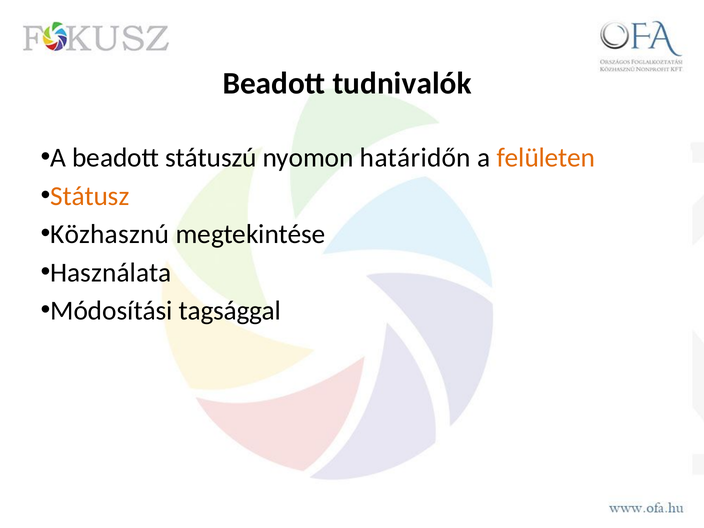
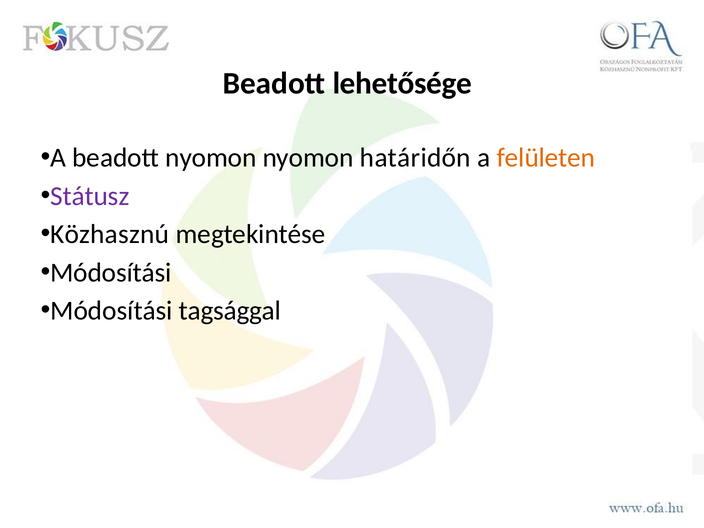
tudnivalók: tudnivalók -> lehetősége
beadott státuszú: státuszú -> nyomon
Státusz colour: orange -> purple
Használata at (111, 273): Használata -> Módosítási
